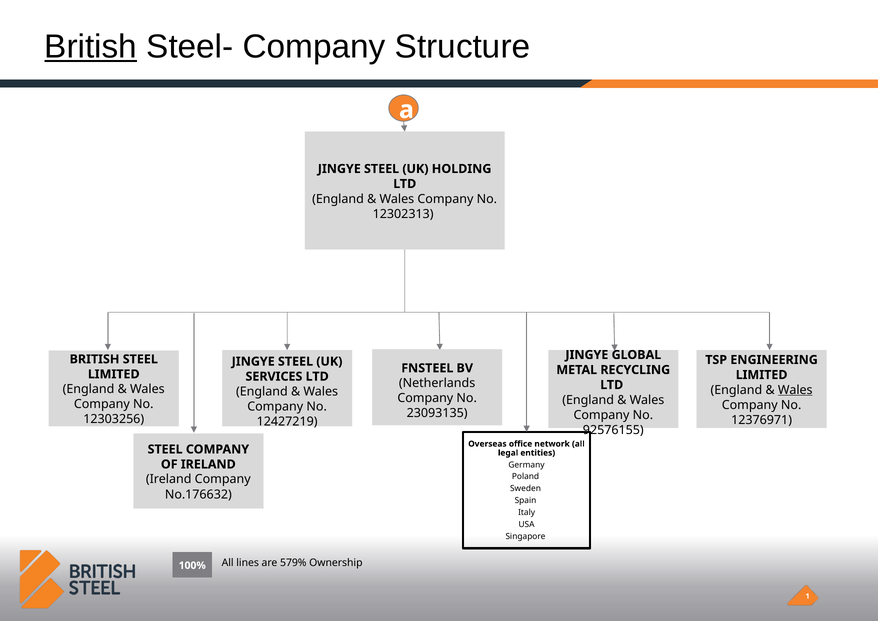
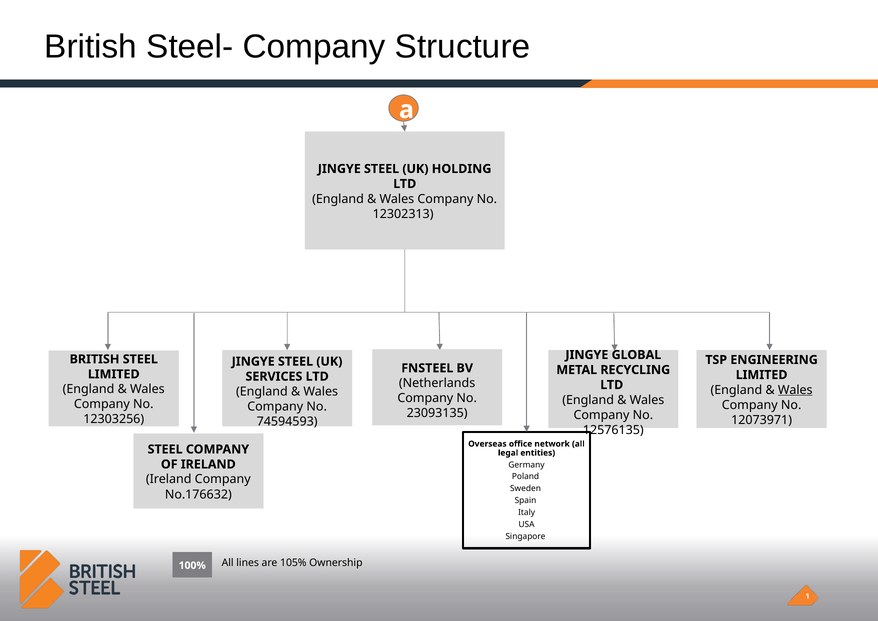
British at (91, 47) underline: present -> none
12376971: 12376971 -> 12073971
12427219: 12427219 -> 74594593
92576155: 92576155 -> 12576135
579%: 579% -> 105%
